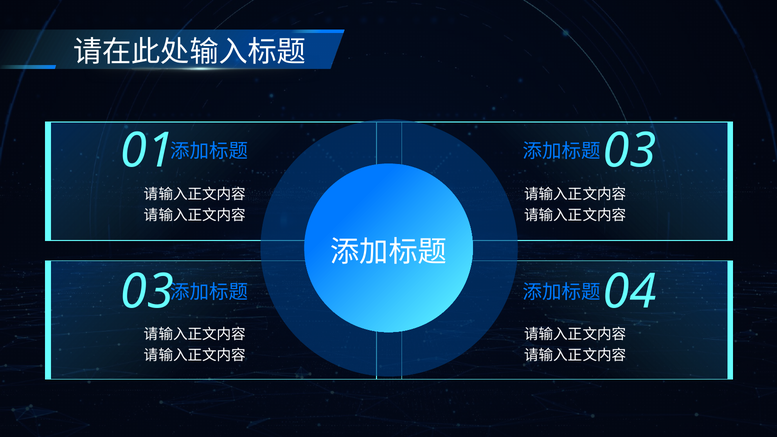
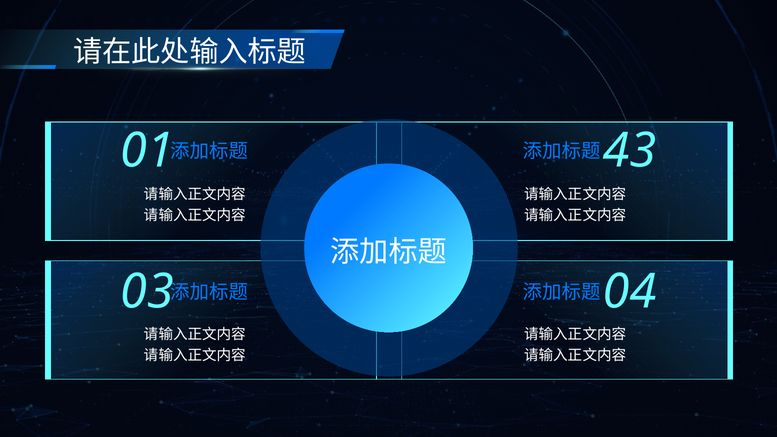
03 at (630, 151): 03 -> 43
